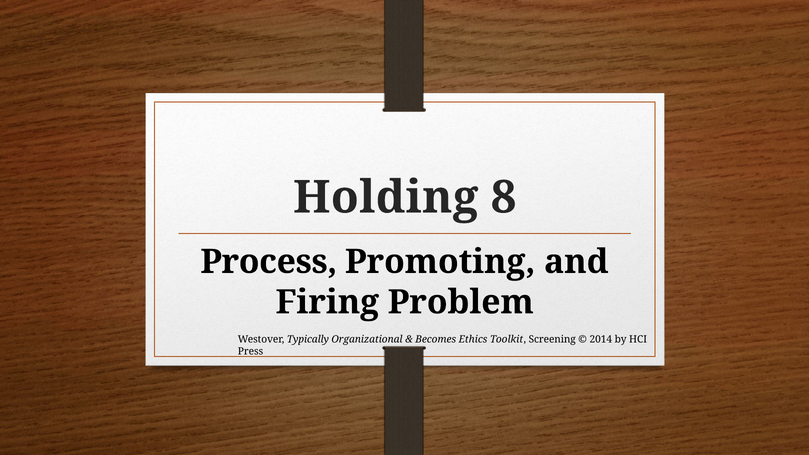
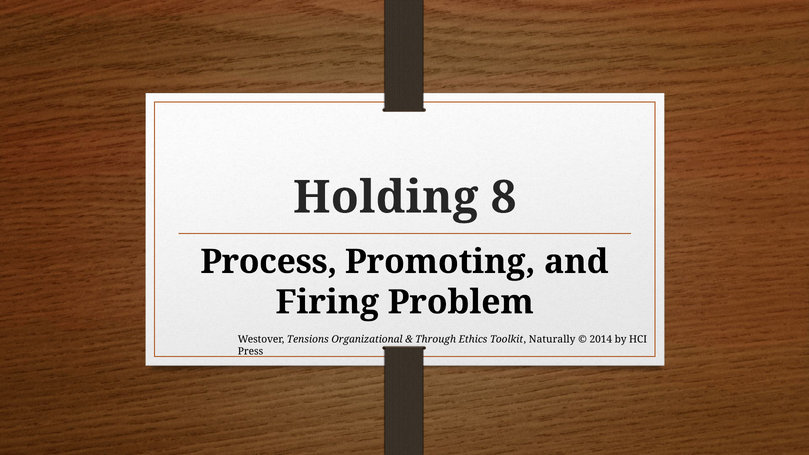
Typically: Typically -> Tensions
Becomes: Becomes -> Through
Screening: Screening -> Naturally
